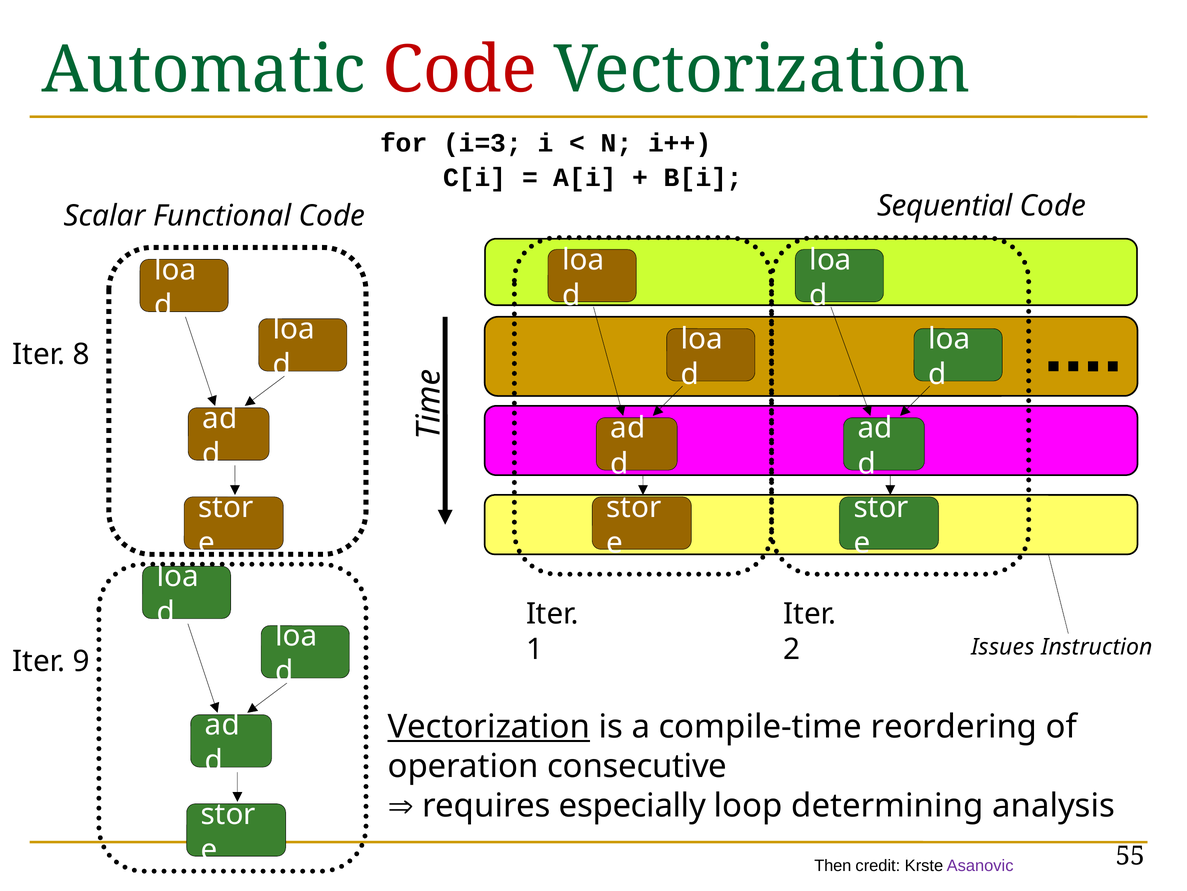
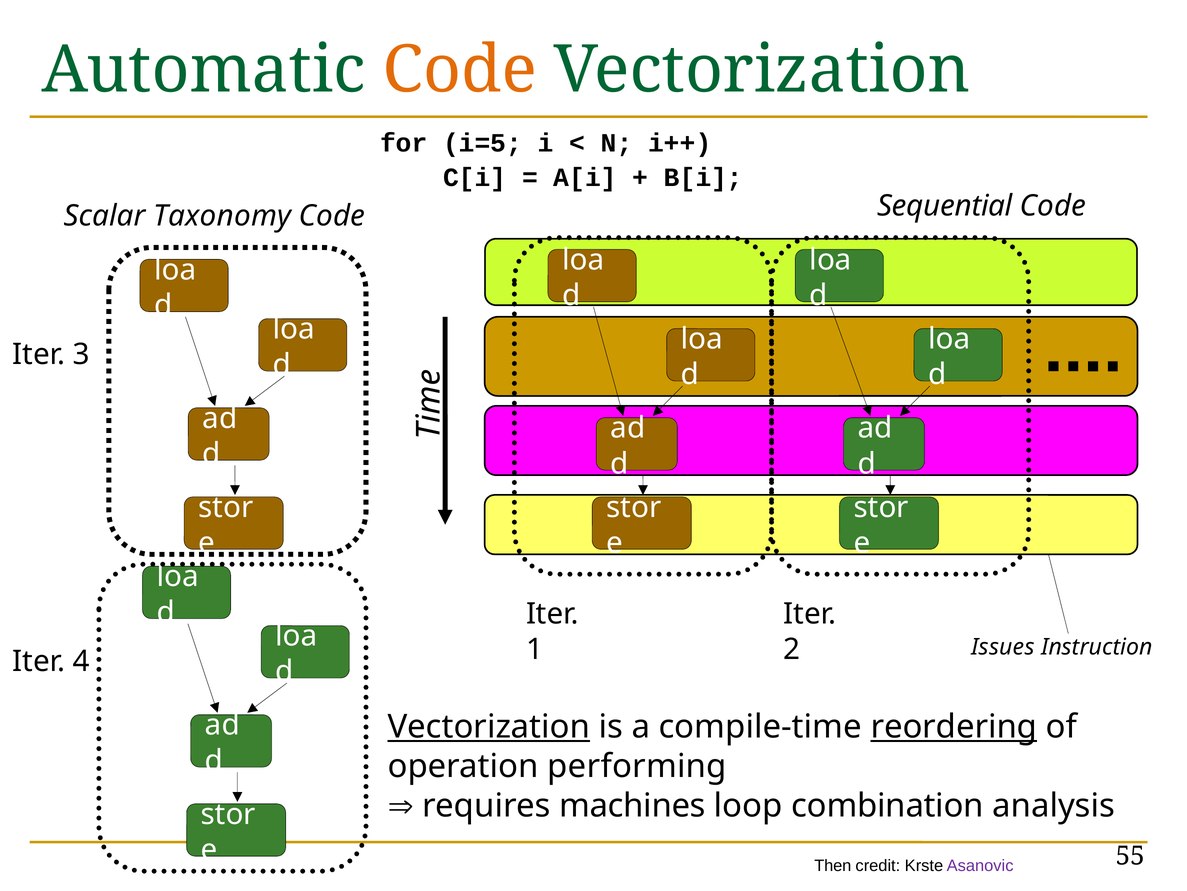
Code at (460, 70) colour: red -> orange
i=3: i=3 -> i=5
Functional: Functional -> Taxonomy
8: 8 -> 3
9: 9 -> 4
reordering underline: none -> present
consecutive: consecutive -> performing
especially: especially -> machines
determining: determining -> combination
